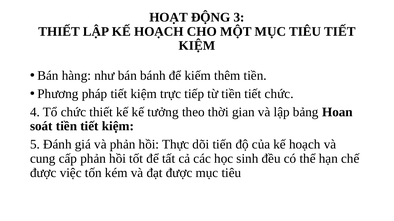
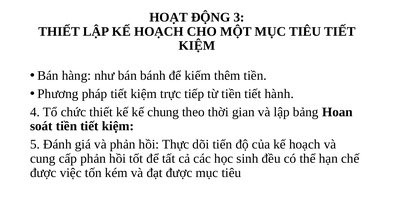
tiết chức: chức -> hành
tưởng: tưởng -> chung
